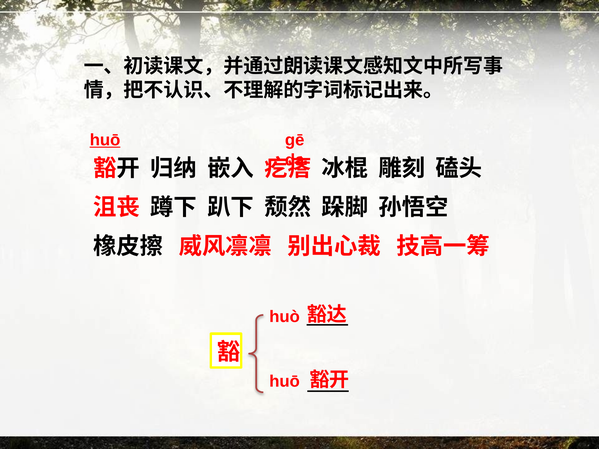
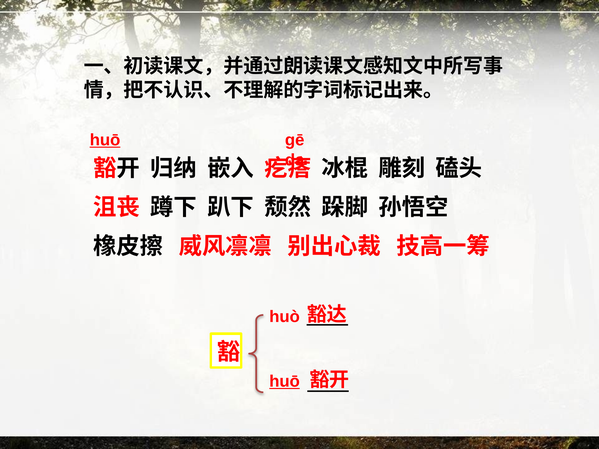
huō at (285, 381) underline: none -> present
